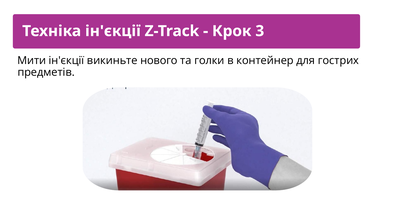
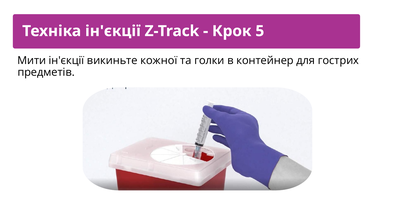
3: 3 -> 5
нового: нового -> кожної
